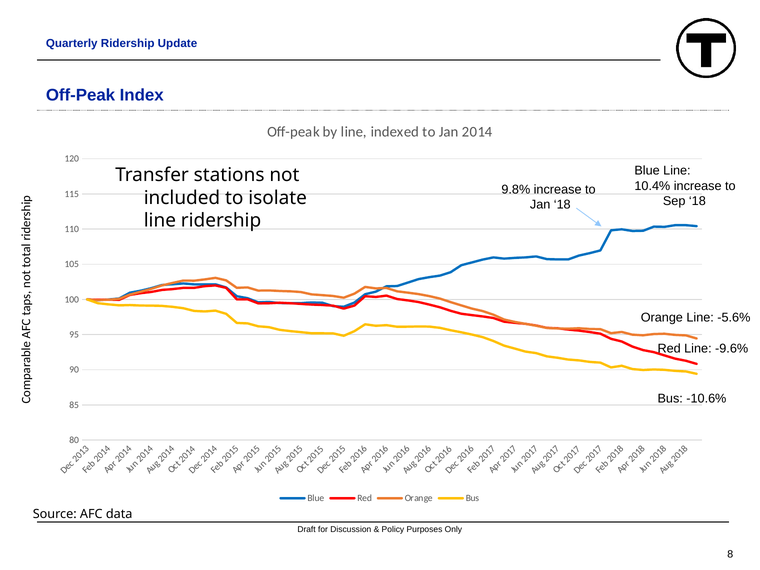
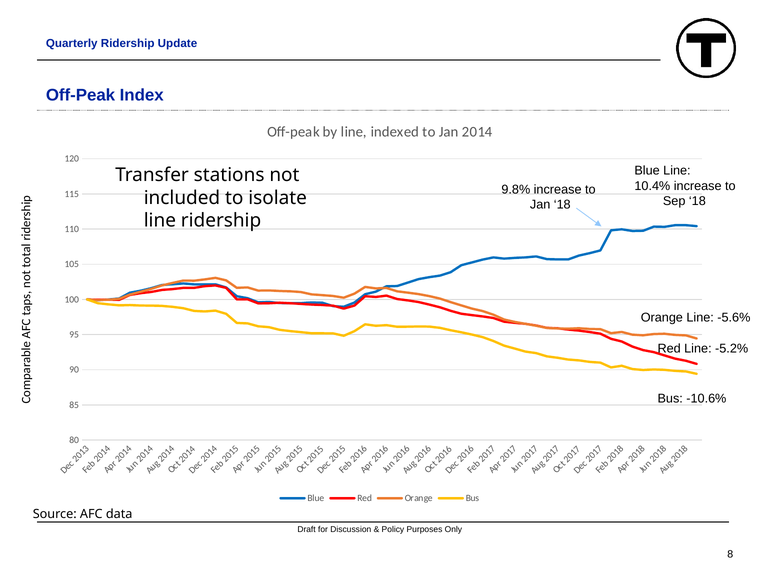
-9.6%: -9.6% -> -5.2%
